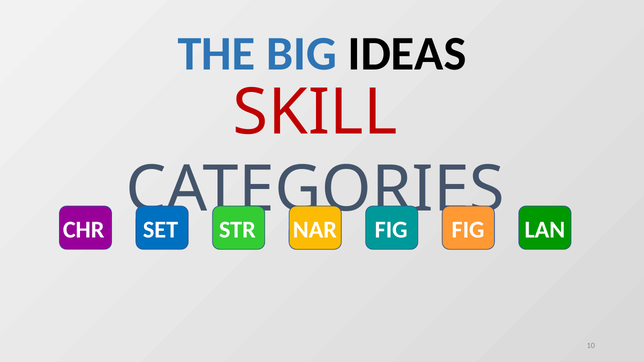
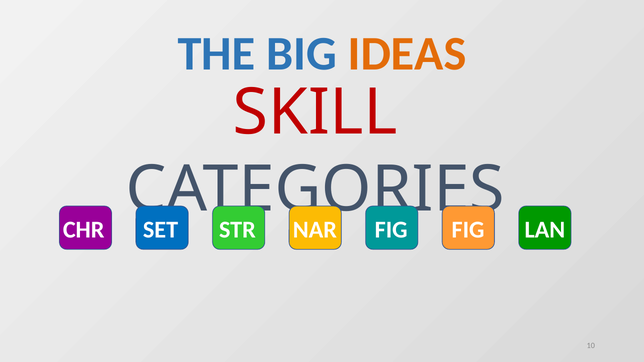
IDEAS colour: black -> orange
